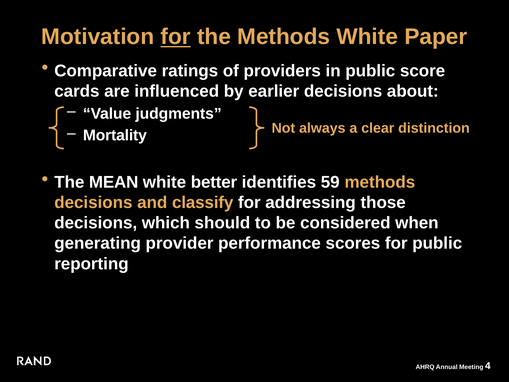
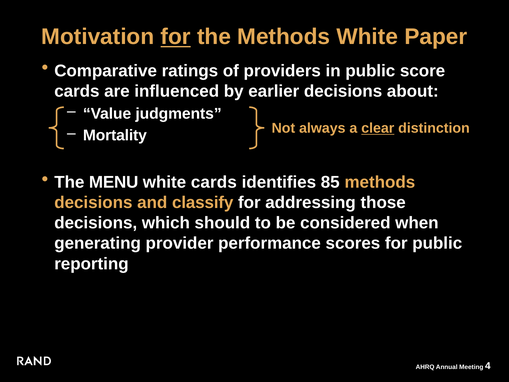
clear underline: none -> present
MEAN: MEAN -> MENU
white better: better -> cards
59: 59 -> 85
